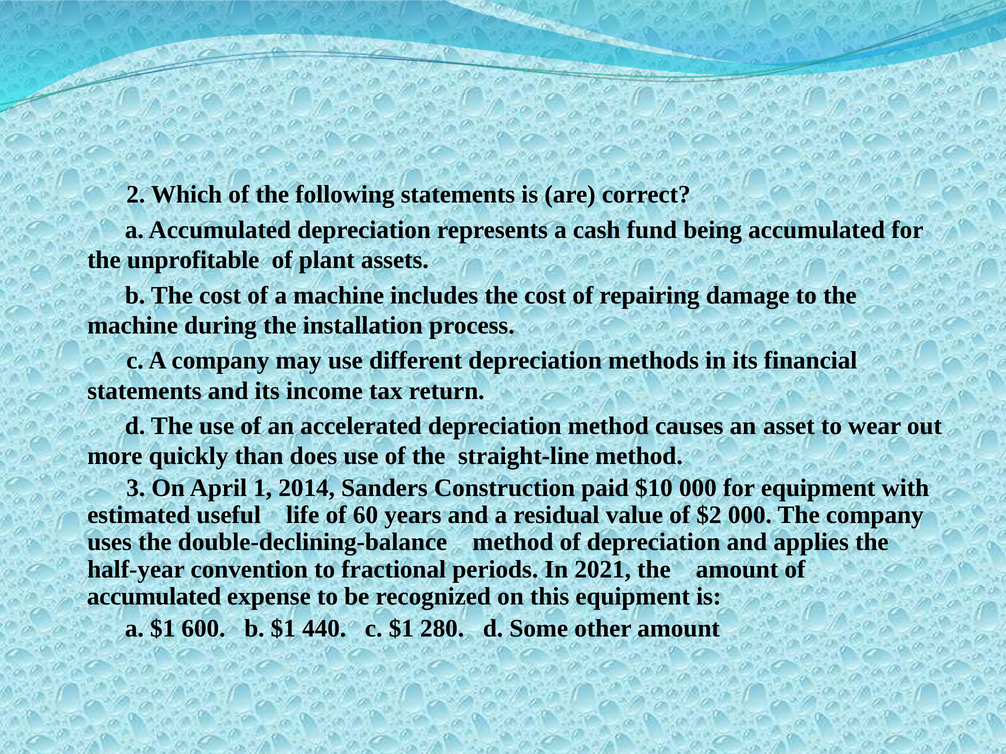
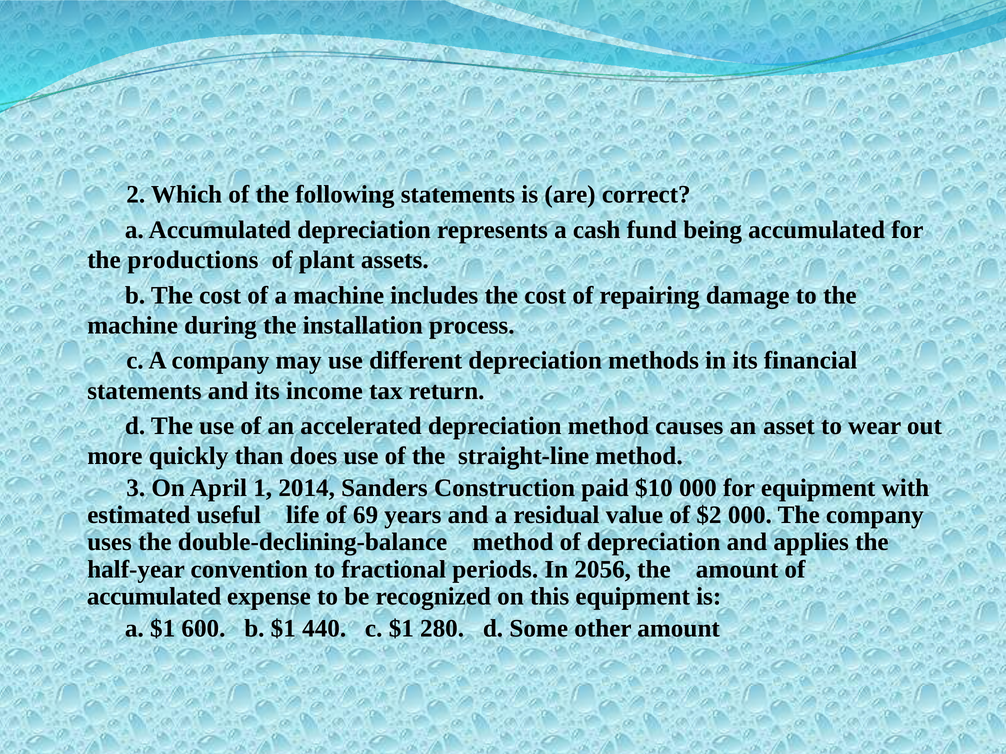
unprofitable: unprofitable -> productions
60: 60 -> 69
2021: 2021 -> 2056
